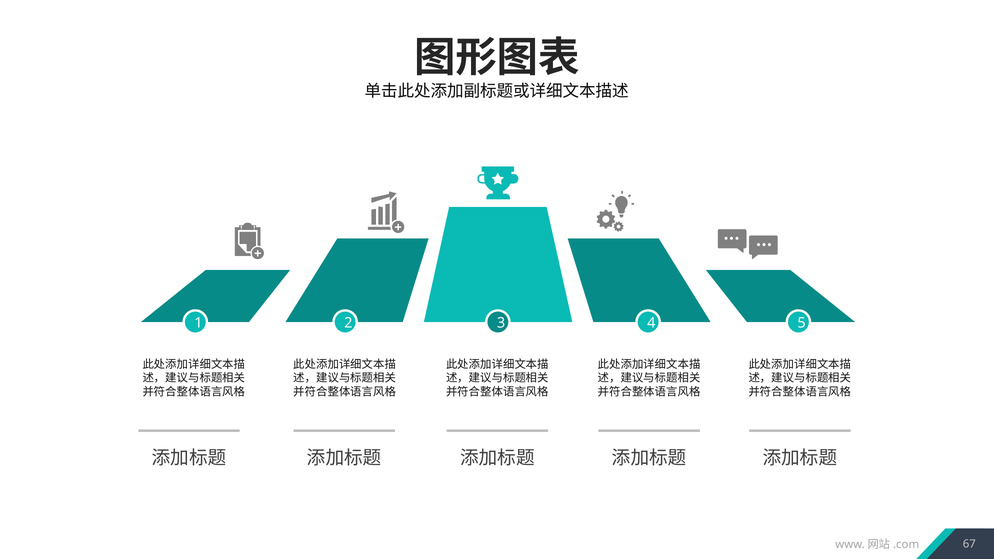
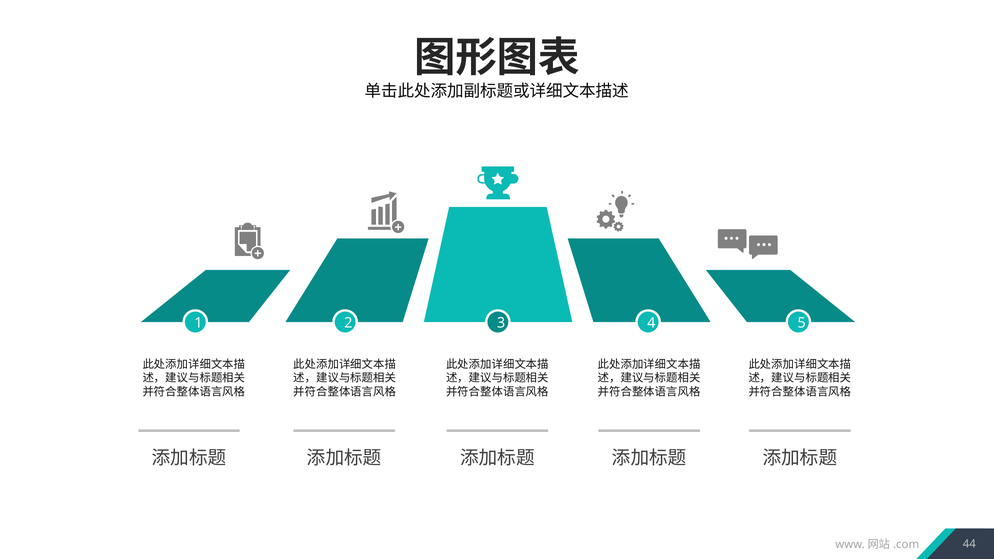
67: 67 -> 44
